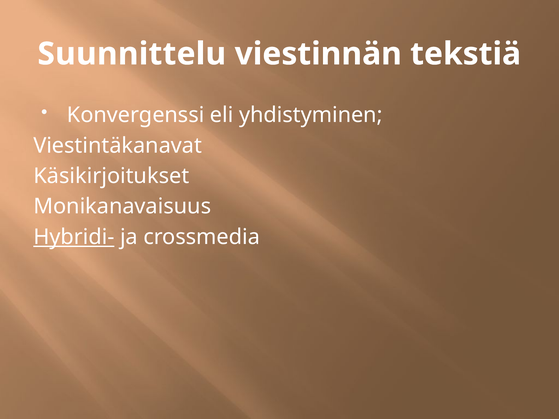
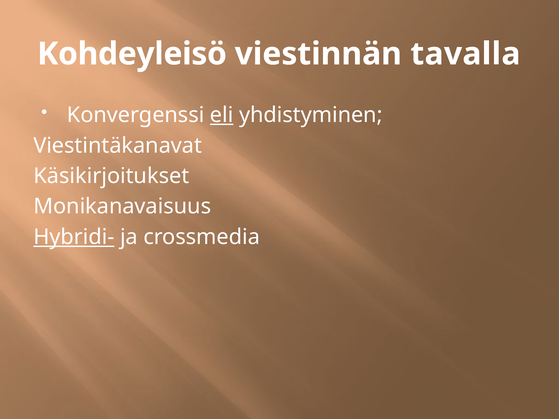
Suunnittelu: Suunnittelu -> Kohdeyleisö
tekstiä: tekstiä -> tavalla
eli underline: none -> present
